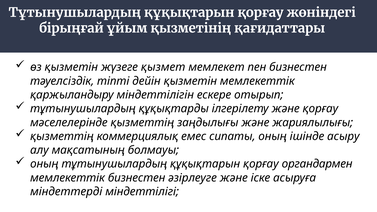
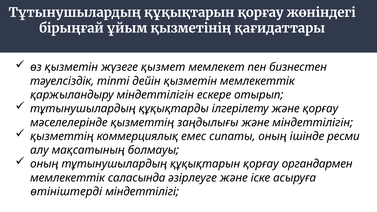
және жариялылығы: жариялылығы -> міндеттілігін
асыру: асыру -> ресми
мемлекеттік бизнестен: бизнестен -> саласында
міндеттерді: міндеттерді -> өтініштерді
